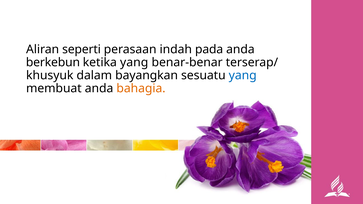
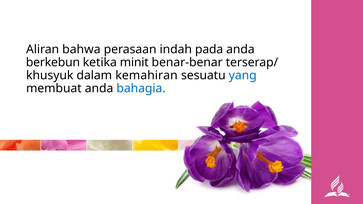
seperti: seperti -> bahwa
ketika yang: yang -> minit
bayangkan: bayangkan -> kemahiran
bahagia colour: orange -> blue
